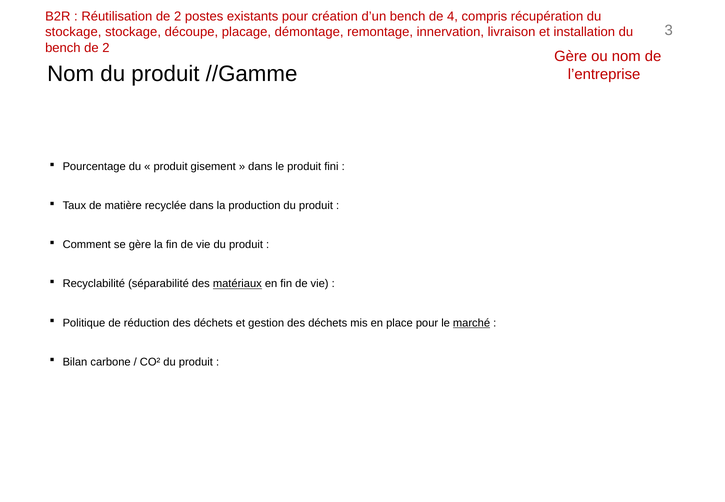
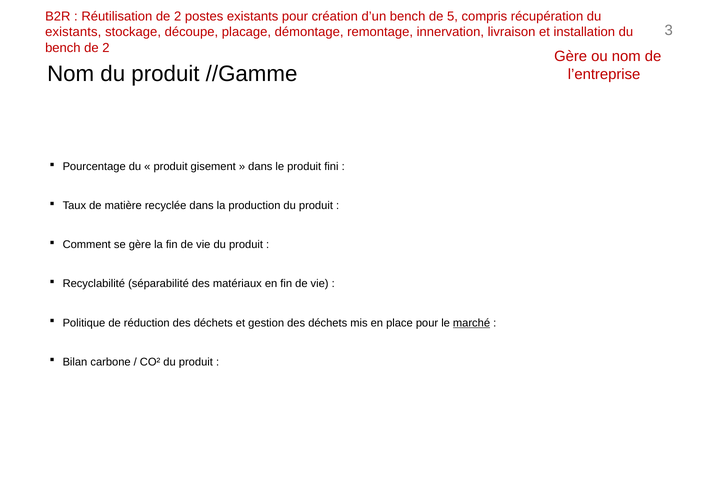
4: 4 -> 5
stockage at (73, 32): stockage -> existants
matériaux underline: present -> none
